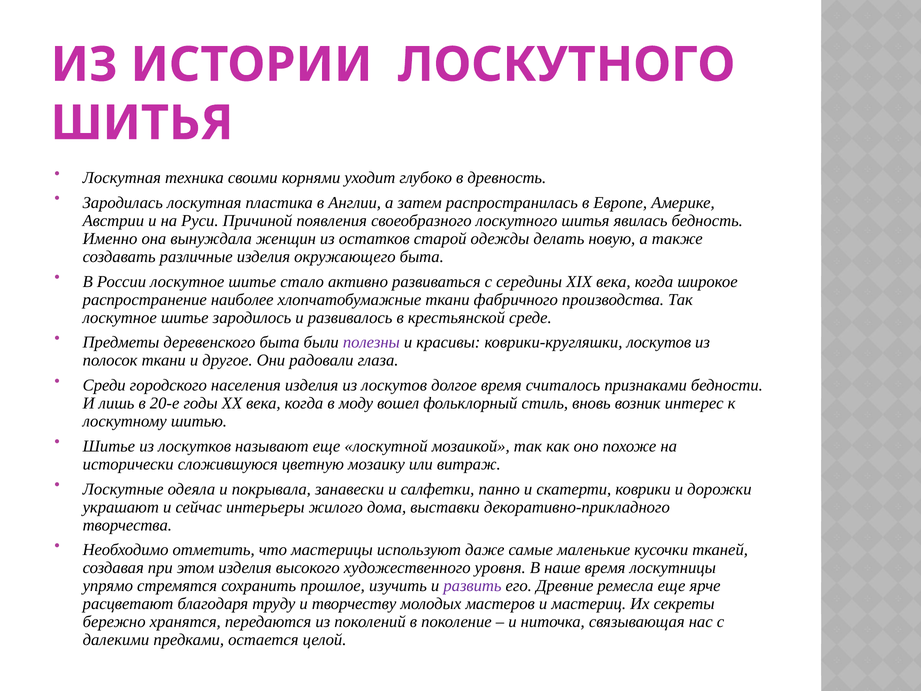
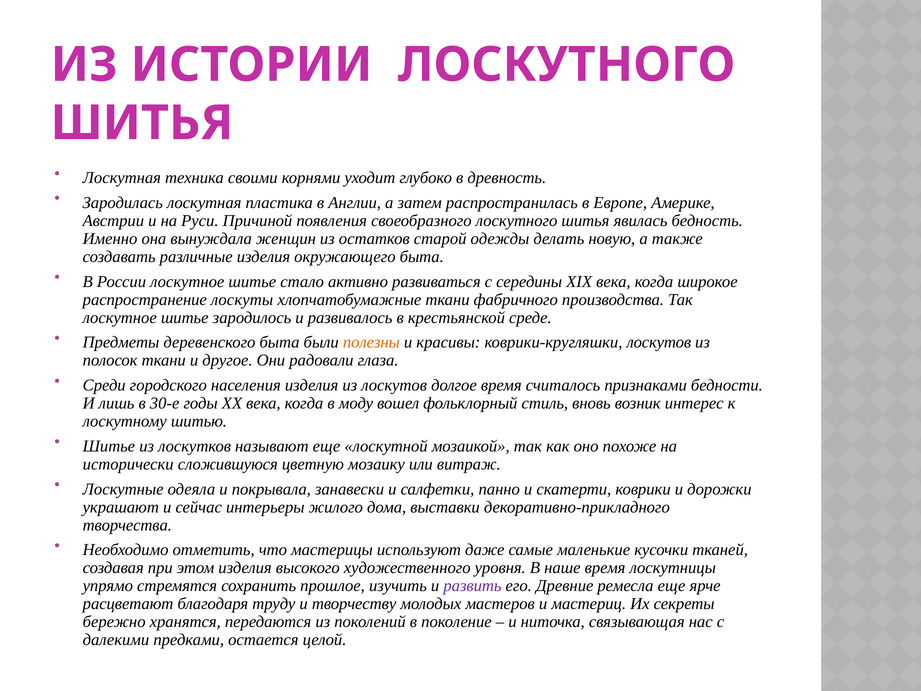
наиболее: наиболее -> лоскуты
полезны colour: purple -> orange
20-е: 20-е -> 30-е
